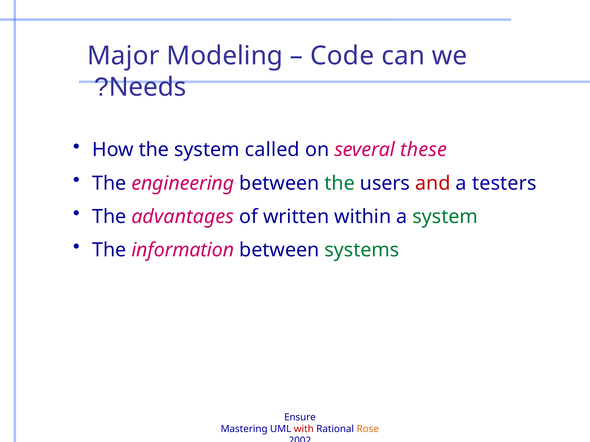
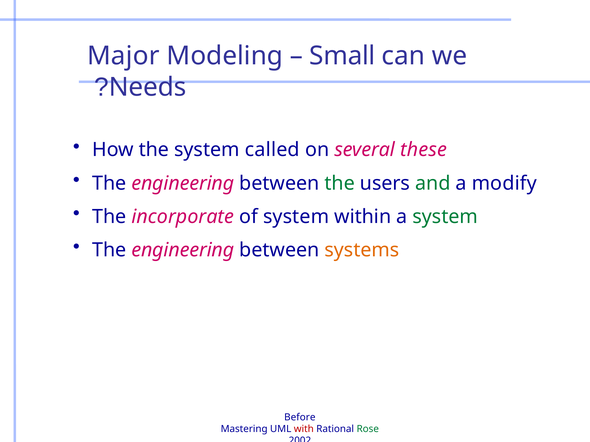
Code: Code -> Small
and colour: red -> green
testers: testers -> modify
advantages: advantages -> incorporate
of written: written -> system
information at (183, 250): information -> engineering
systems colour: green -> orange
Ensure: Ensure -> Before
Rose colour: orange -> green
